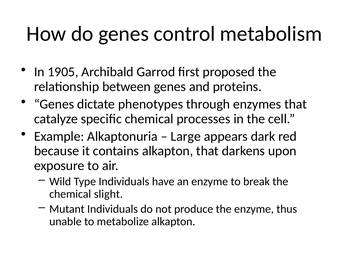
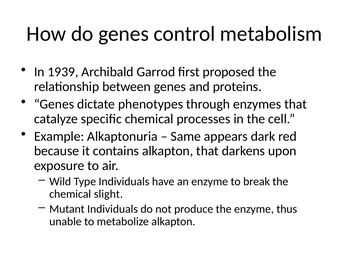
1905: 1905 -> 1939
Large: Large -> Same
